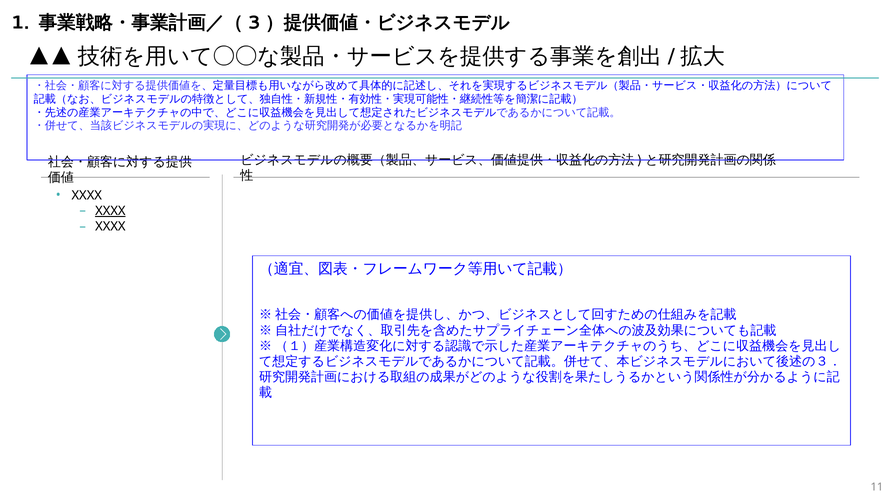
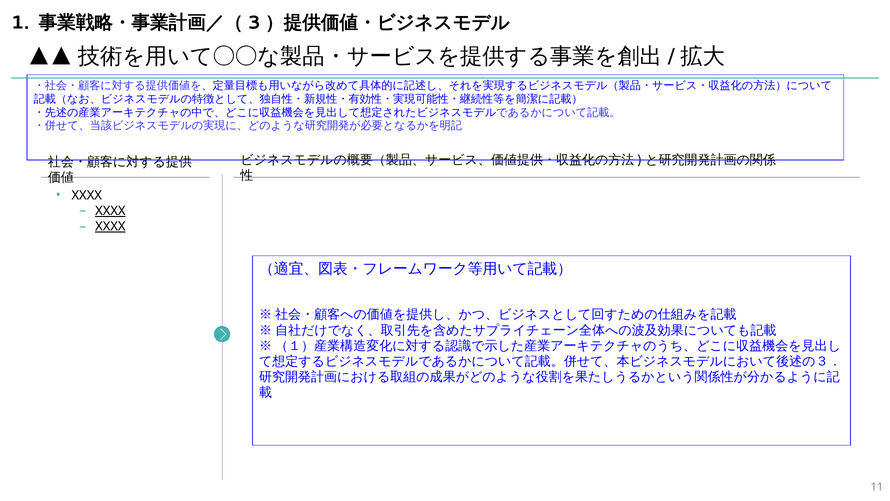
XXXX at (110, 226) underline: none -> present
